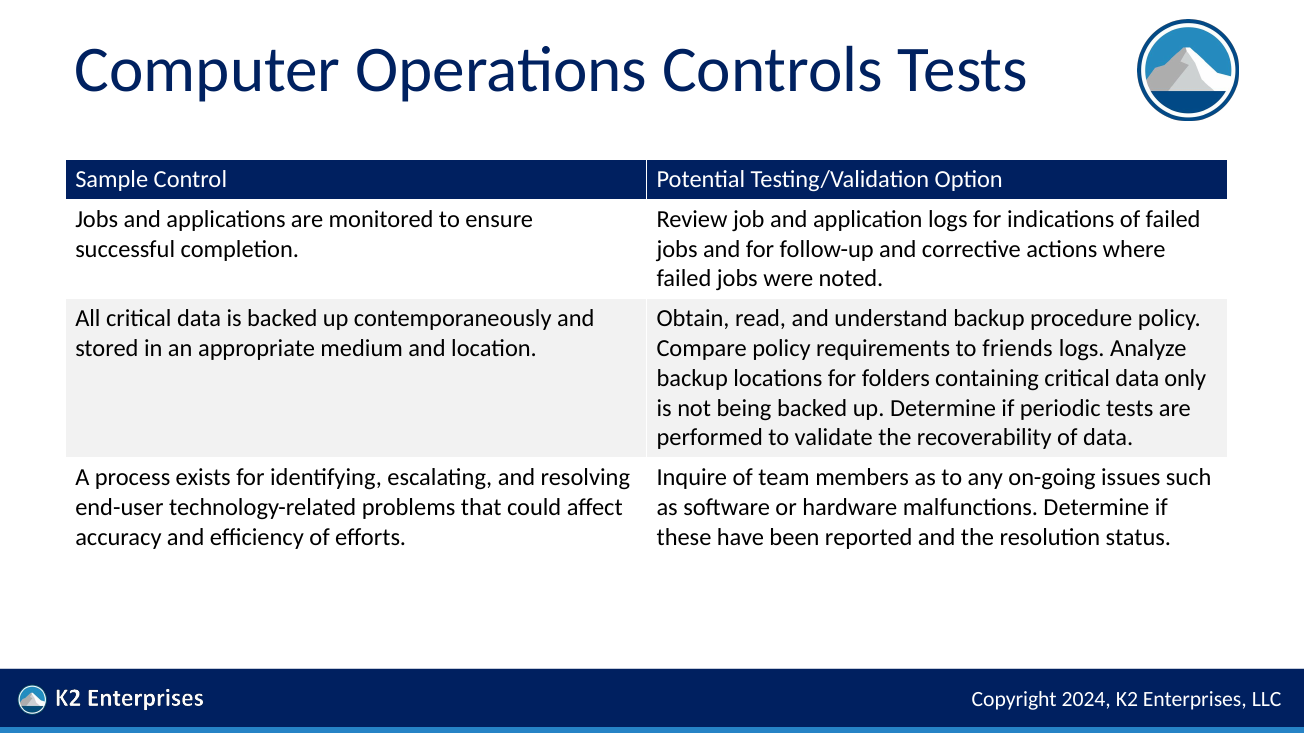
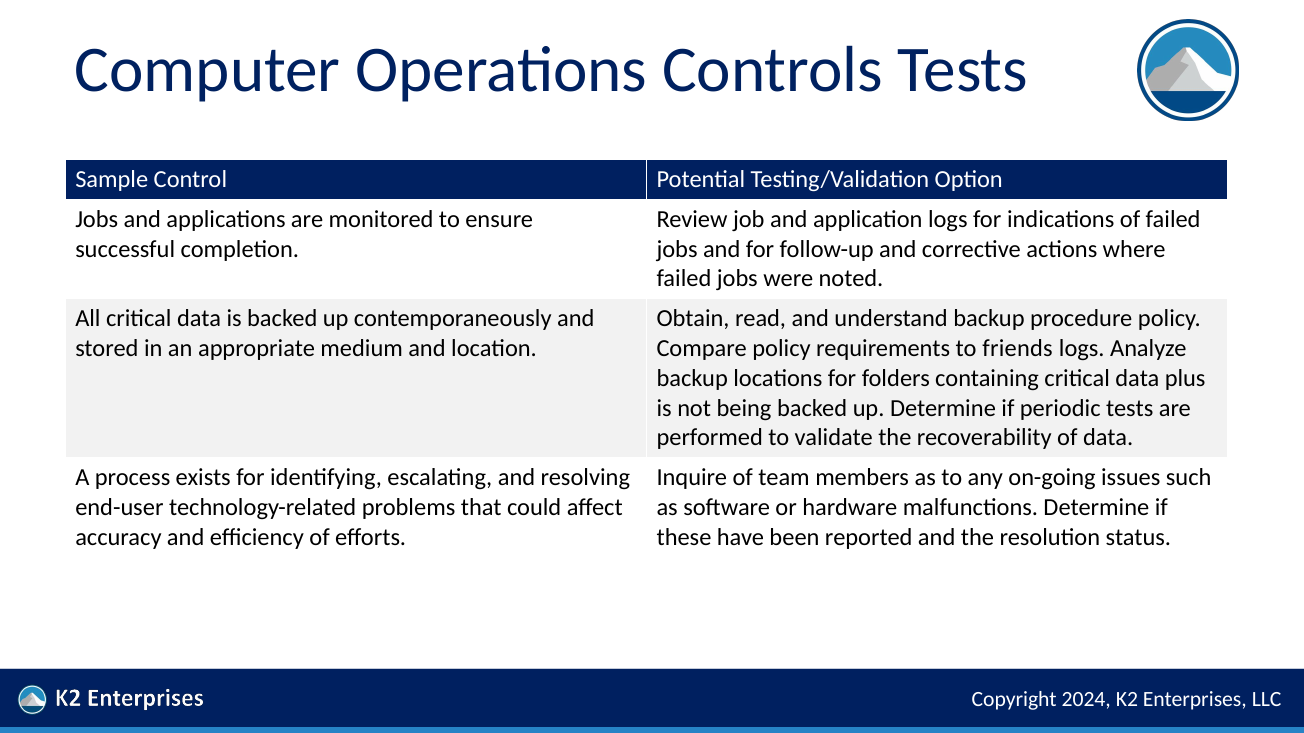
only: only -> plus
